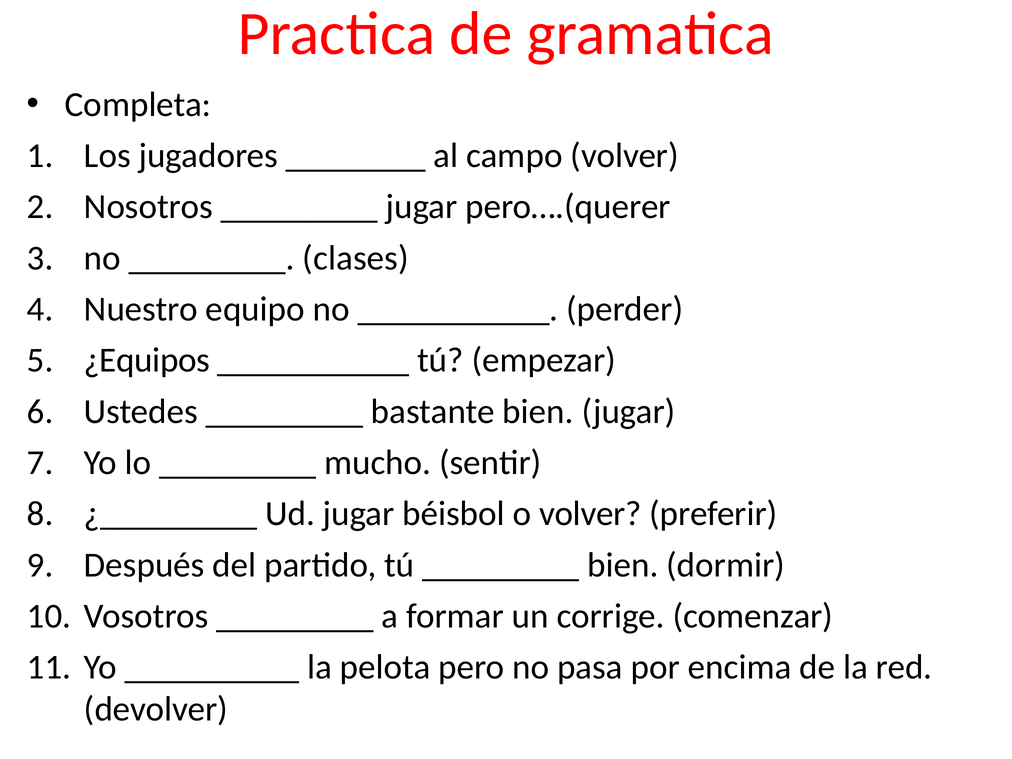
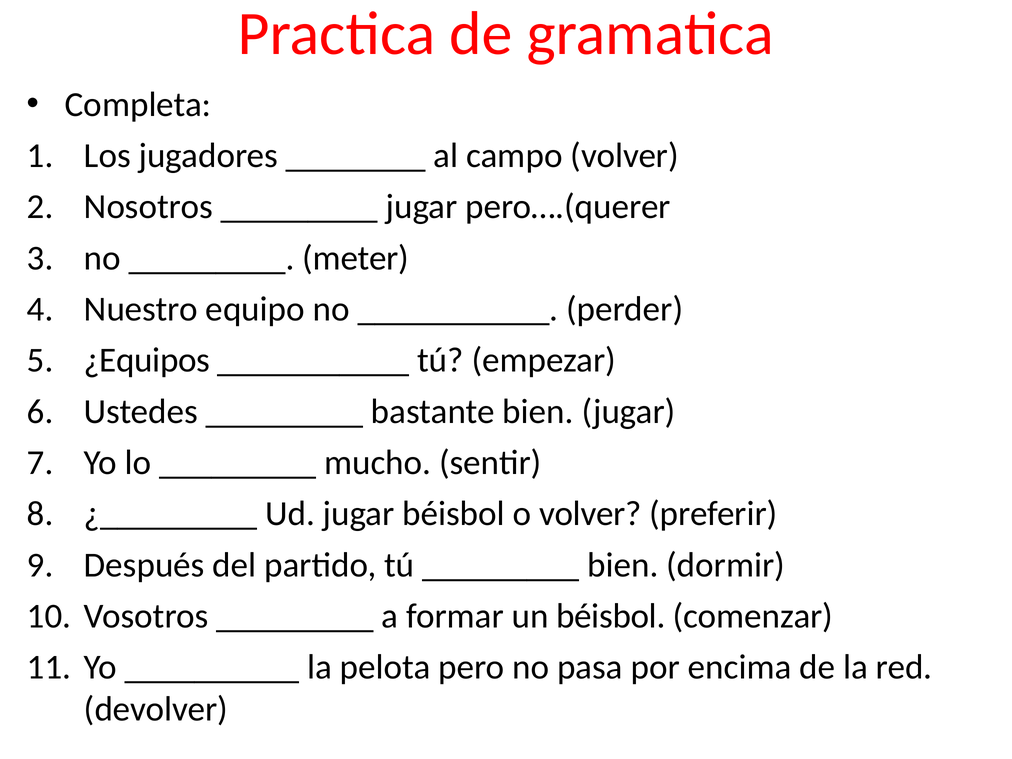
clases: clases -> meter
un corrige: corrige -> béisbol
